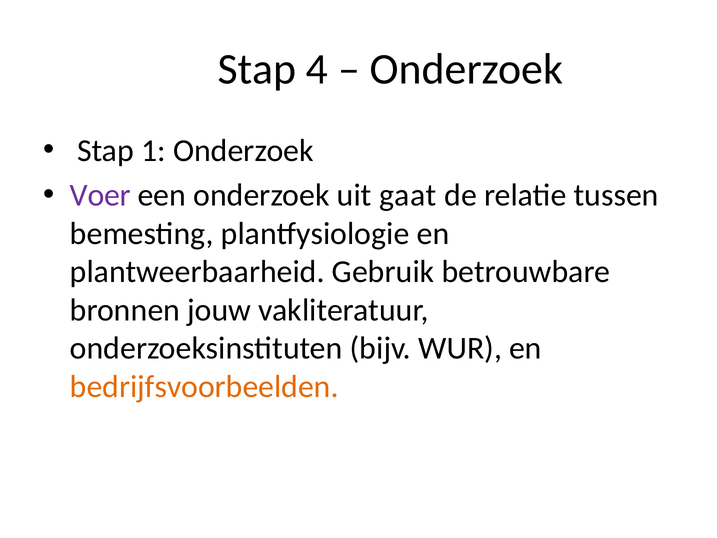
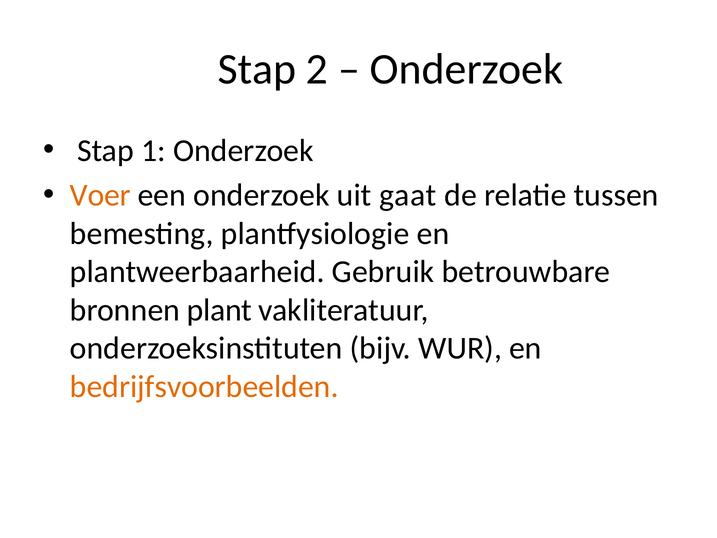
4: 4 -> 2
Voer colour: purple -> orange
jouw: jouw -> plant
